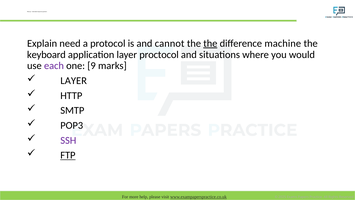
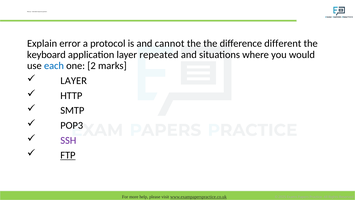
need: need -> error
the at (210, 43) underline: present -> none
machine: machine -> different
proctocol: proctocol -> repeated
each colour: purple -> blue
9: 9 -> 2
